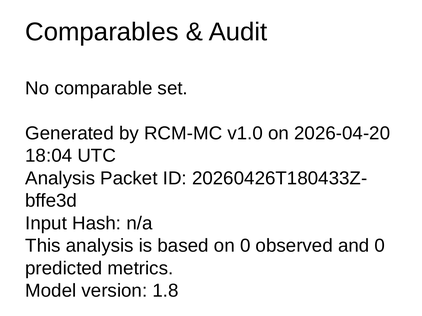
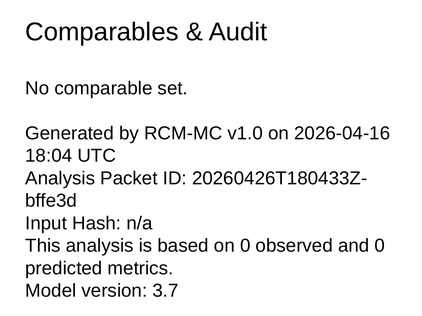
2026-04-20: 2026-04-20 -> 2026-04-16
1.8: 1.8 -> 3.7
